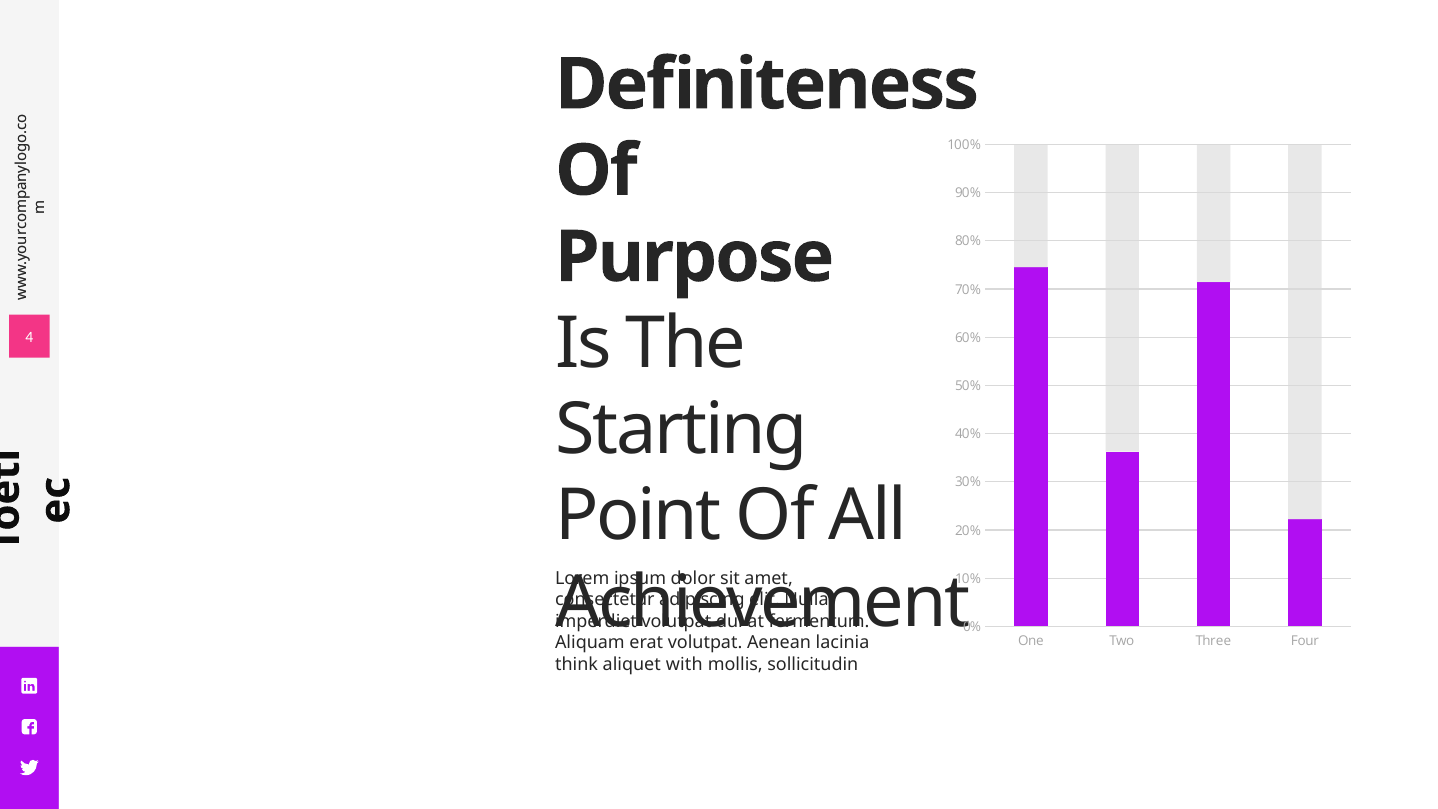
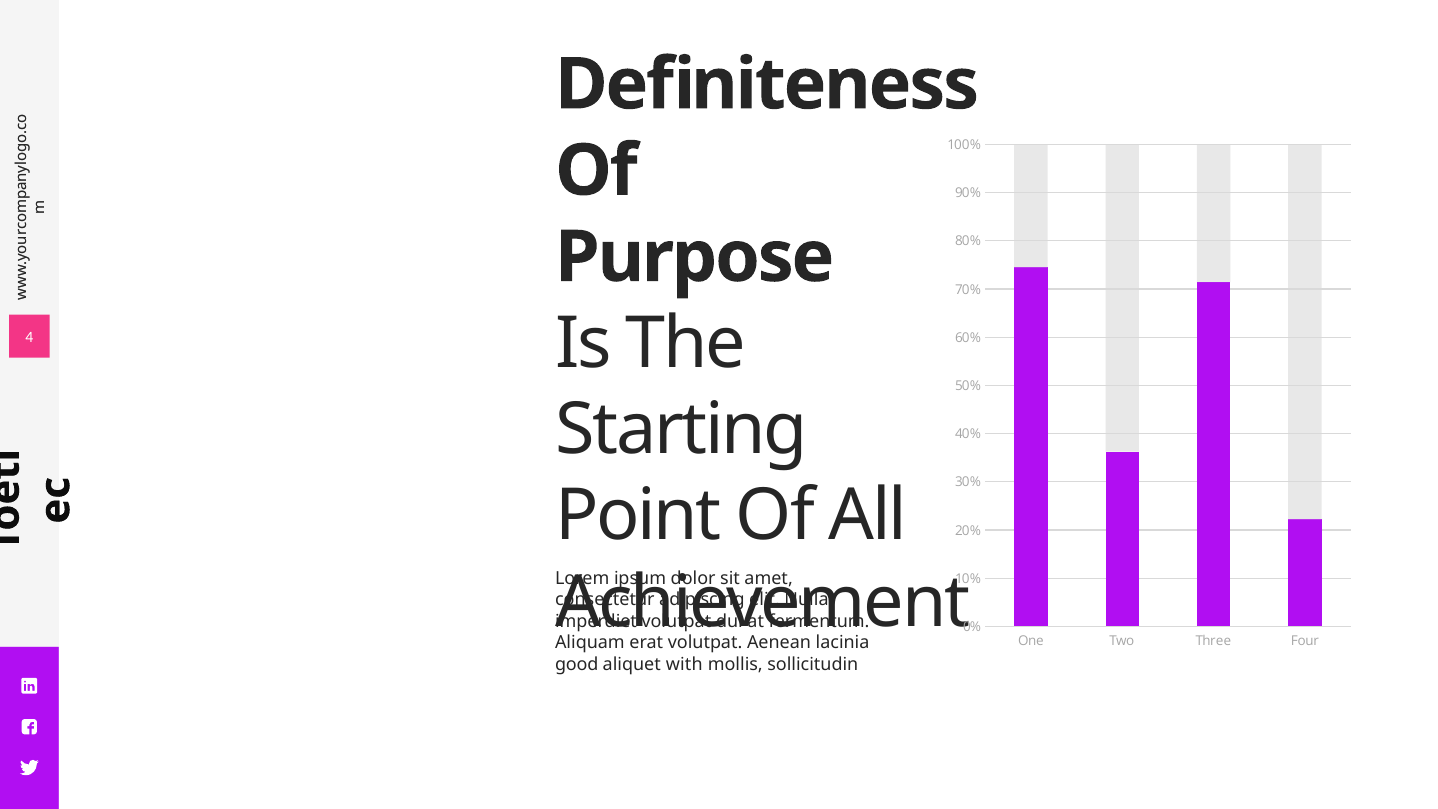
think: think -> good
